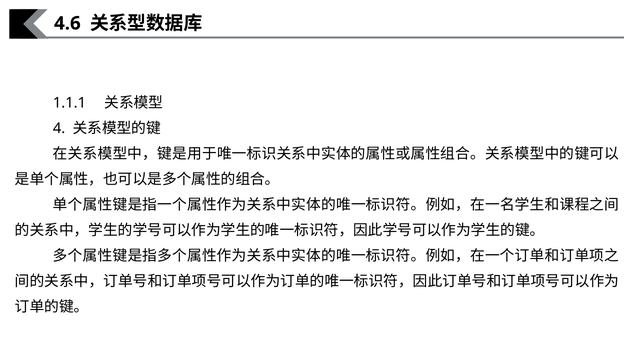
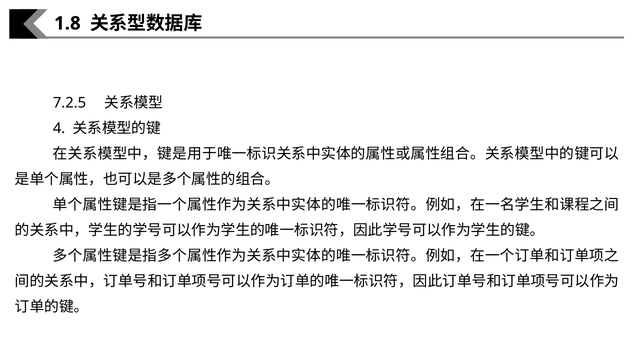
4.6: 4.6 -> 1.8
1.1.1: 1.1.1 -> 7.2.5
